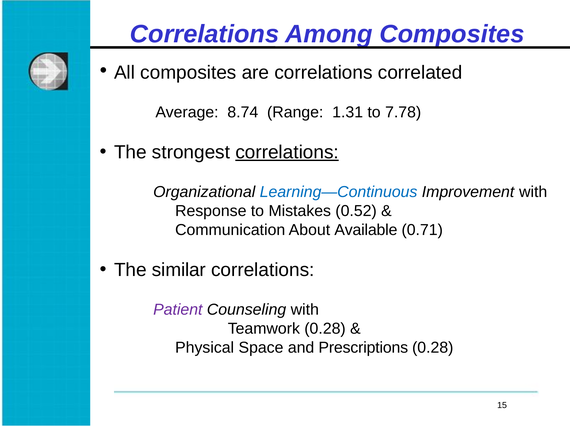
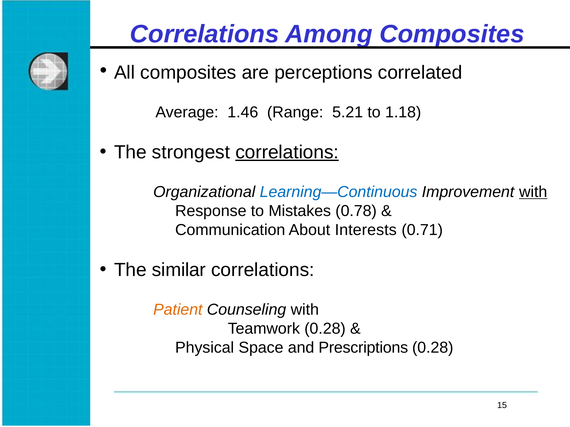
are correlations: correlations -> perceptions
8.74: 8.74 -> 1.46
1.31: 1.31 -> 5.21
7.78: 7.78 -> 1.18
with at (533, 192) underline: none -> present
0.52: 0.52 -> 0.78
Available: Available -> Interests
Patient colour: purple -> orange
